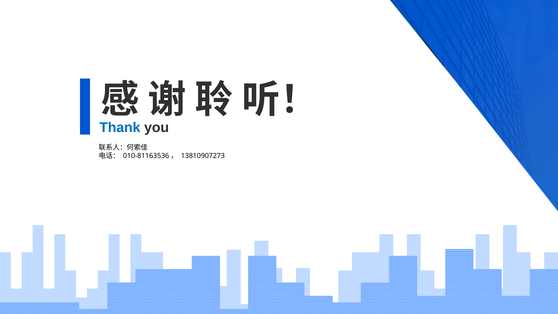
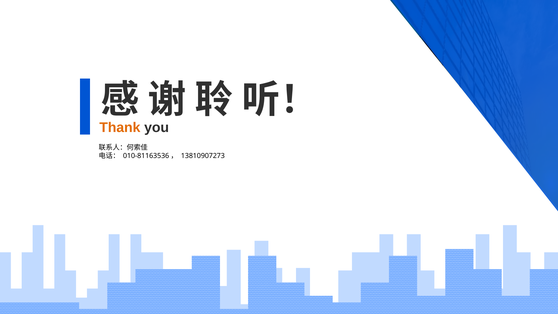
Thank colour: blue -> orange
